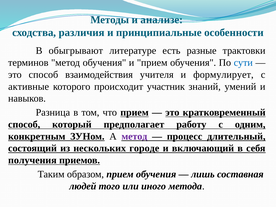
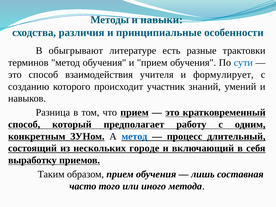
анализе: анализе -> навыки
активные: активные -> созданию
метод at (134, 136) colour: purple -> blue
получения: получения -> выработку
людей: людей -> часто
